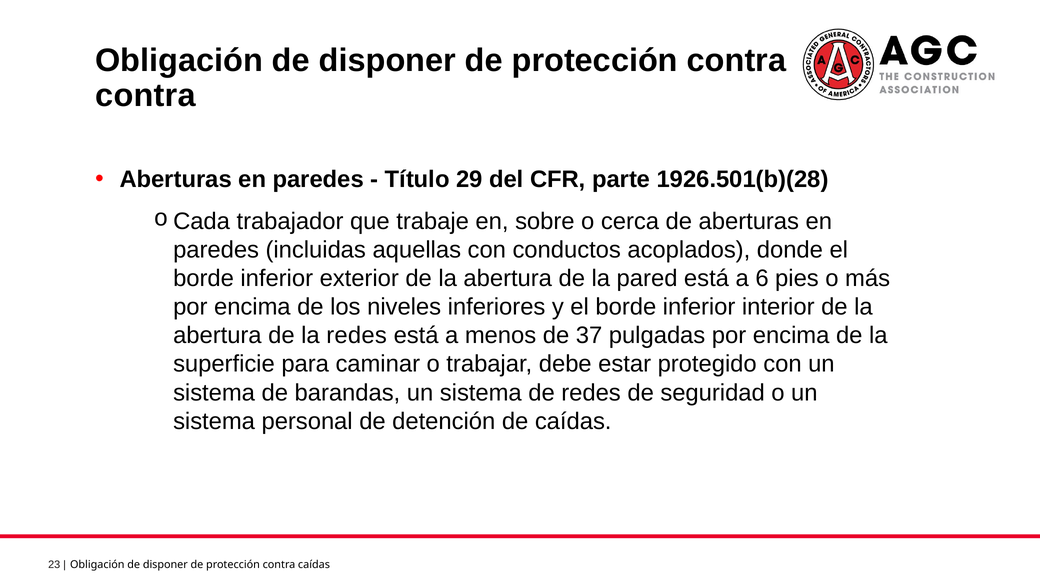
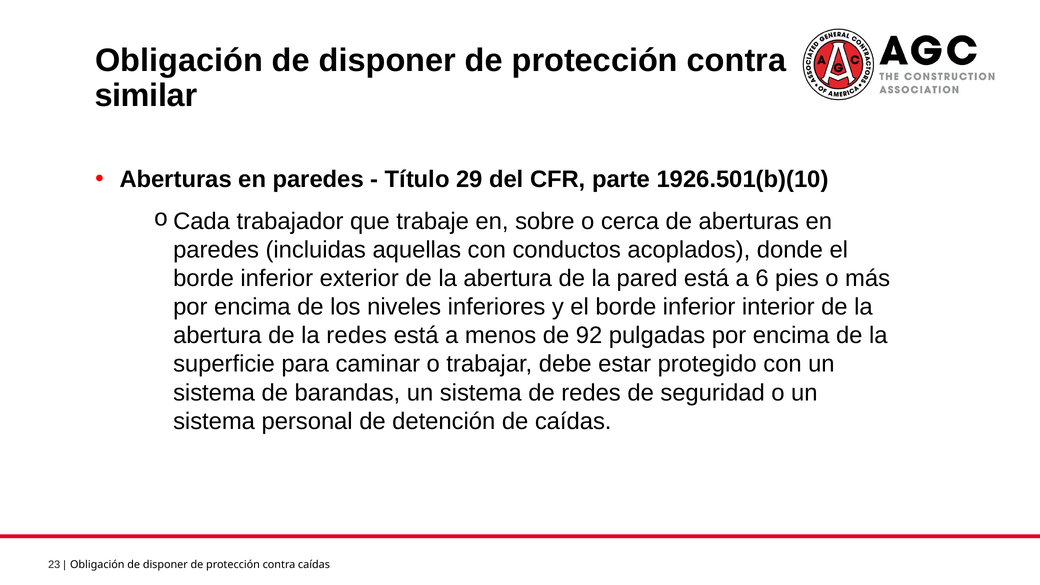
contra at (146, 96): contra -> similar
1926.501(b)(28: 1926.501(b)(28 -> 1926.501(b)(10
37: 37 -> 92
